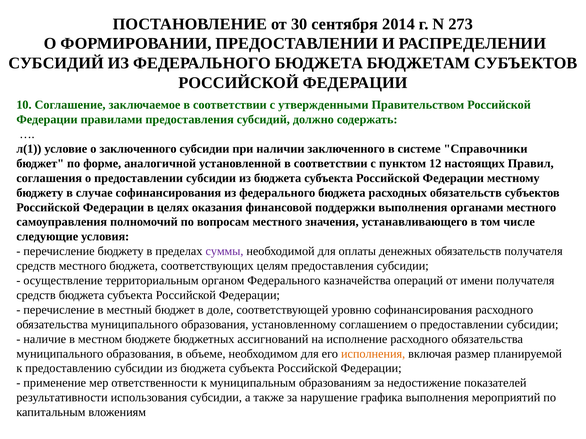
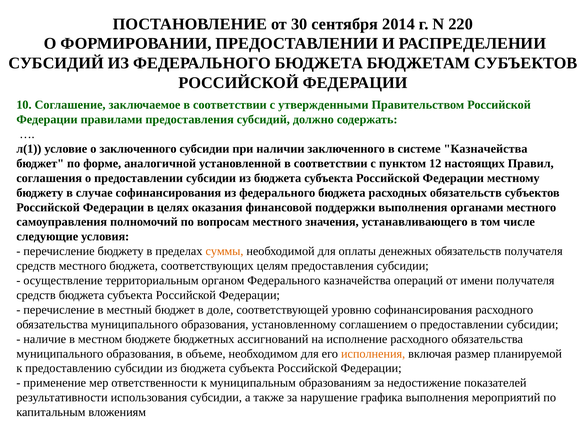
273: 273 -> 220
системе Справочники: Справочники -> Казначейства
суммы colour: purple -> orange
